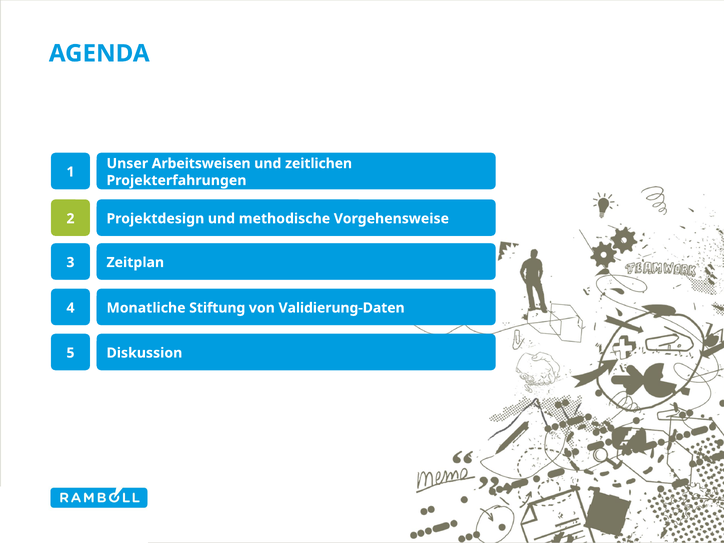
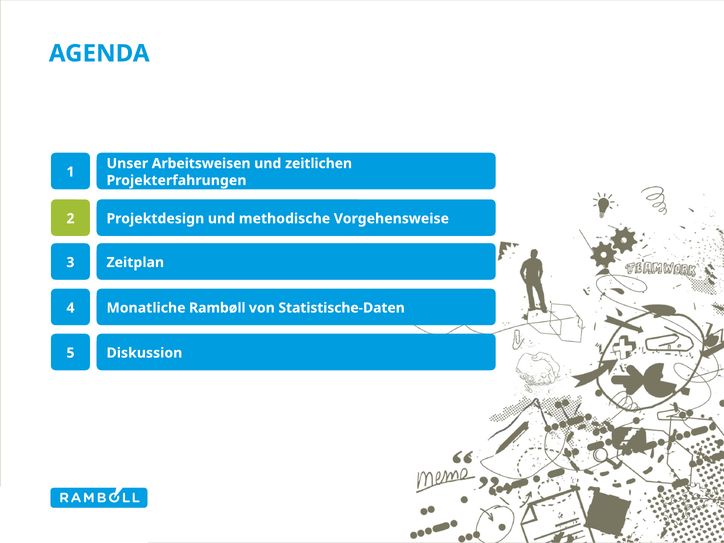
Stiftung: Stiftung -> Rambøll
Validierung-Daten: Validierung-Daten -> Statistische-Daten
